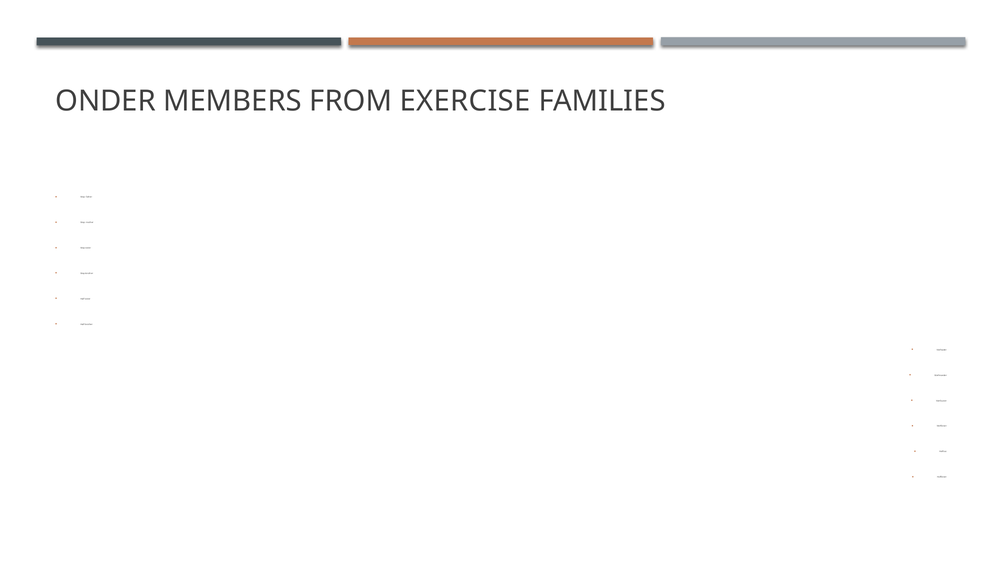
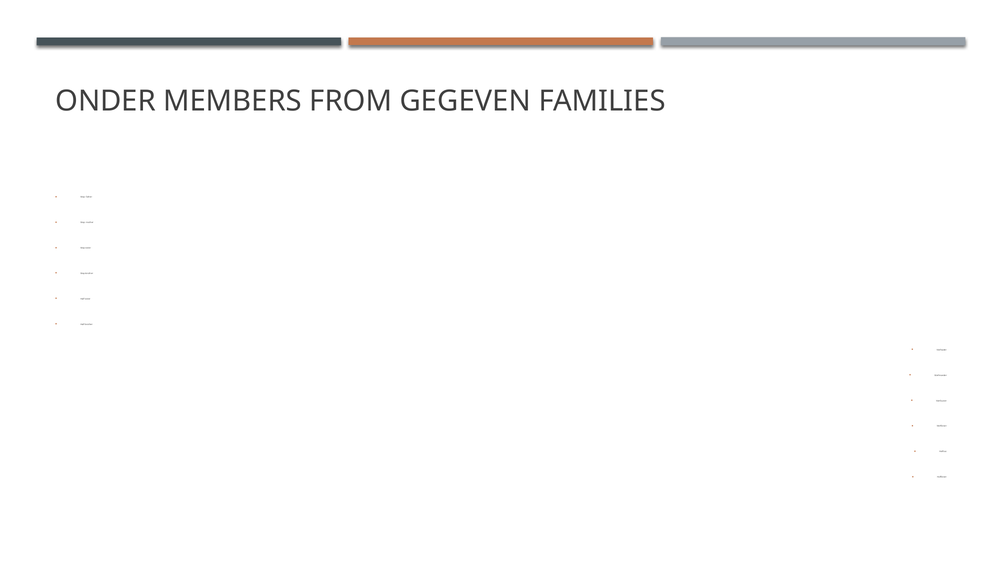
EXERCISE: EXERCISE -> GEGEVEN
